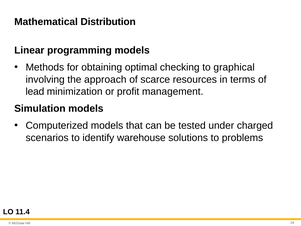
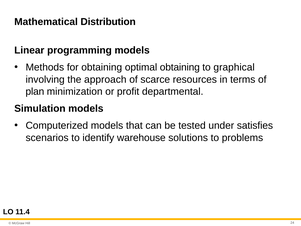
optimal checking: checking -> obtaining
lead: lead -> plan
management: management -> departmental
charged: charged -> satisfies
